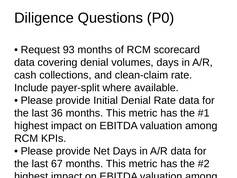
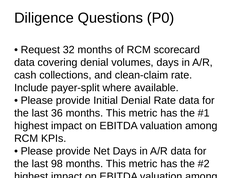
93: 93 -> 32
67: 67 -> 98
